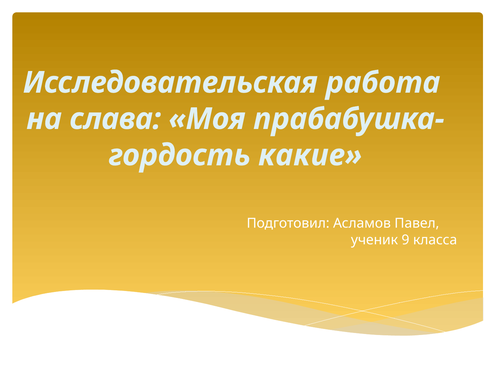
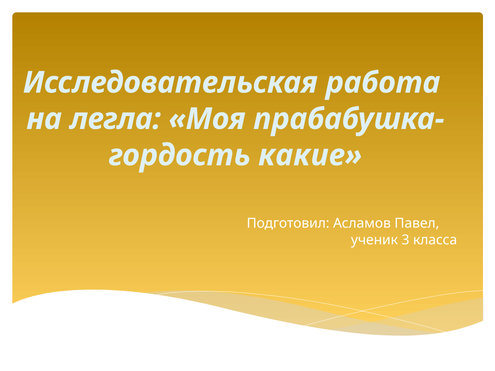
слава: слава -> легла
9: 9 -> 3
